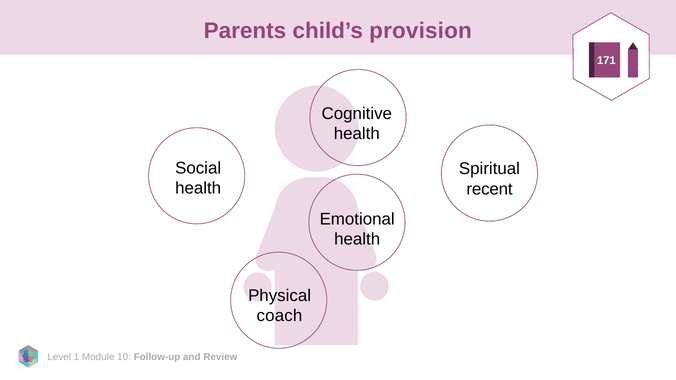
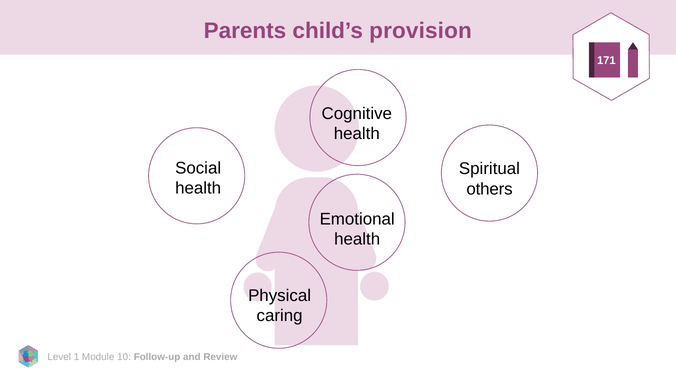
recent: recent -> others
coach: coach -> caring
